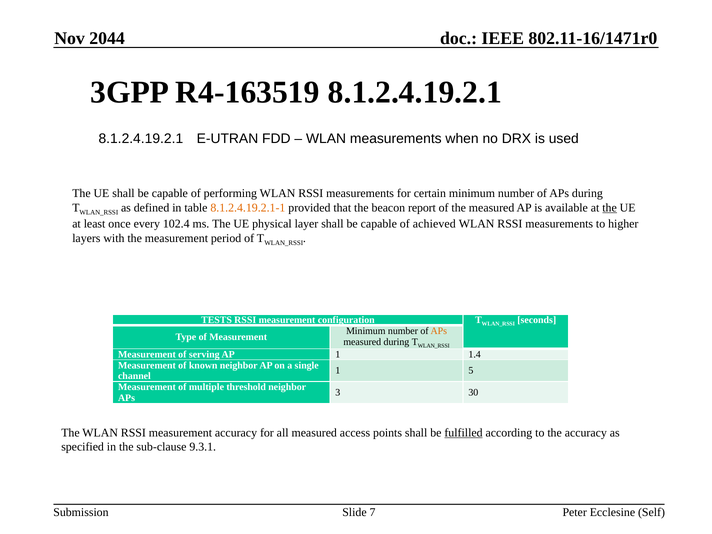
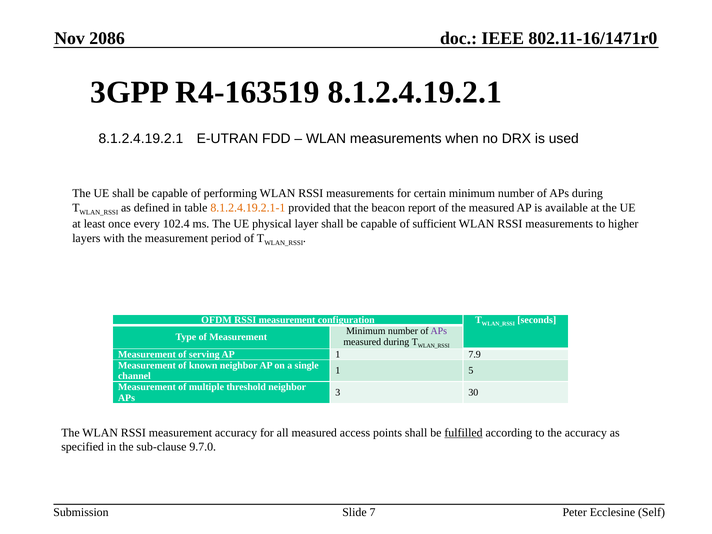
2044: 2044 -> 2086
the at (610, 208) underline: present -> none
achieved: achieved -> sufficient
TESTS: TESTS -> OFDM
APs at (439, 331) colour: orange -> purple
1.4: 1.4 -> 7.9
9.3.1: 9.3.1 -> 9.7.0
